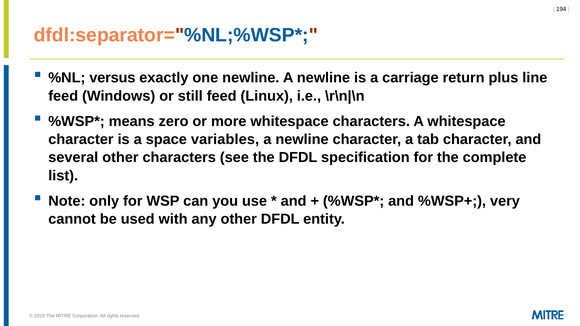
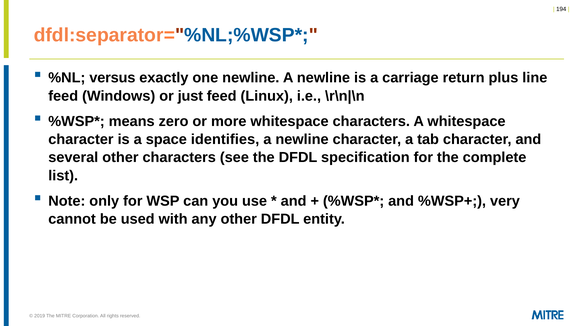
still: still -> just
variables: variables -> identifies
